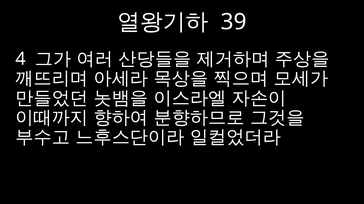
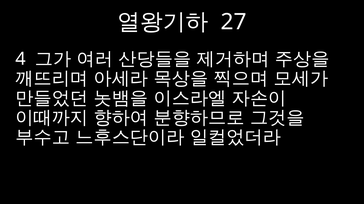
39: 39 -> 27
